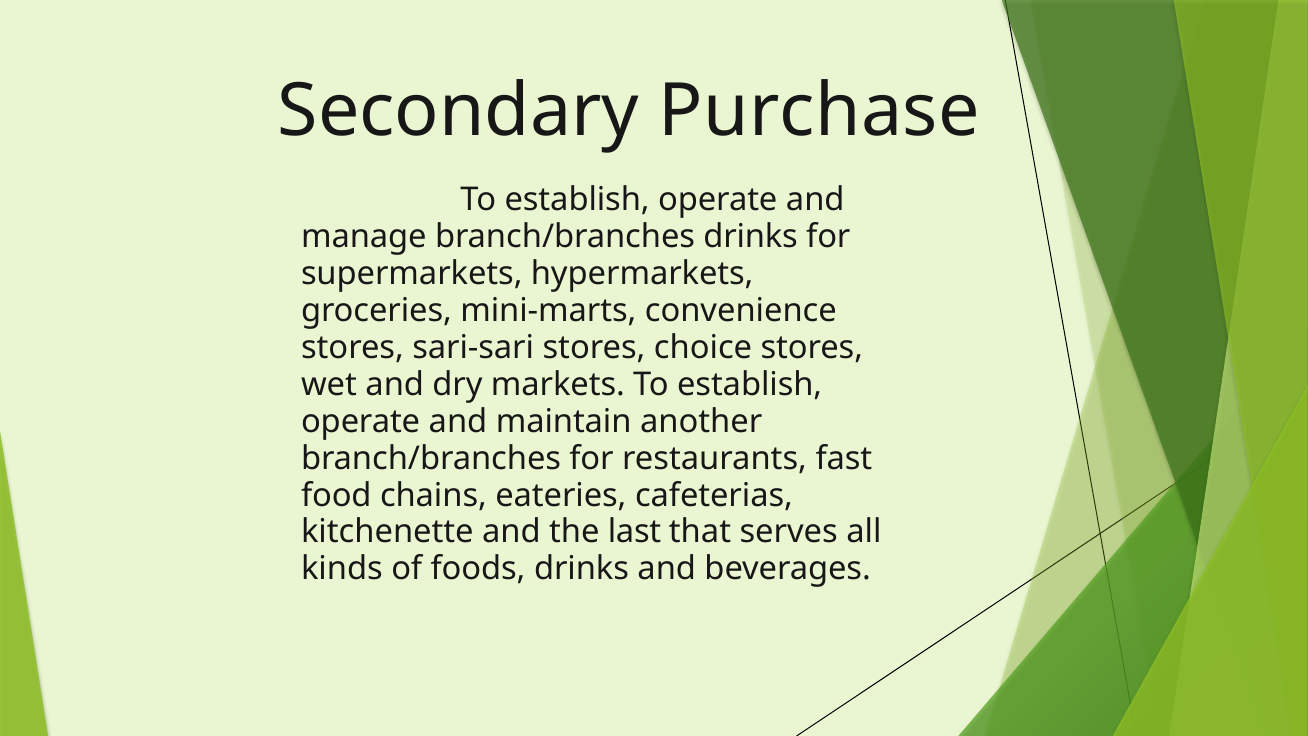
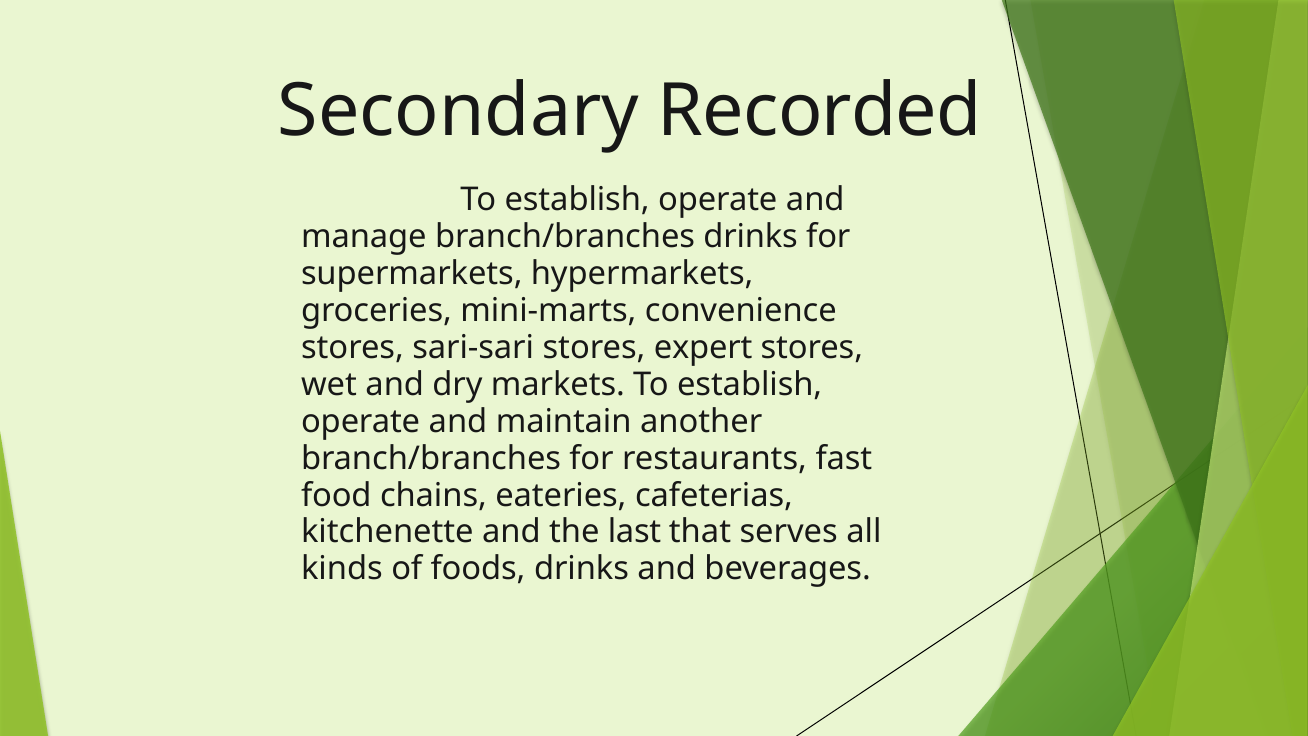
Purchase: Purchase -> Recorded
choice: choice -> expert
